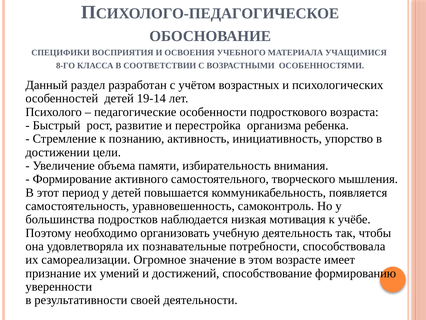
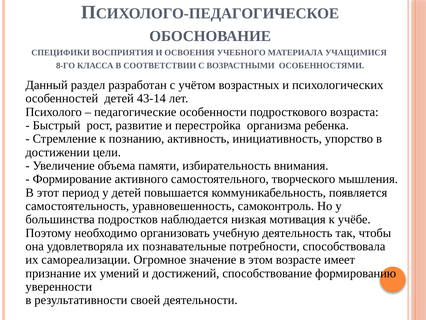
19-14: 19-14 -> 43-14
